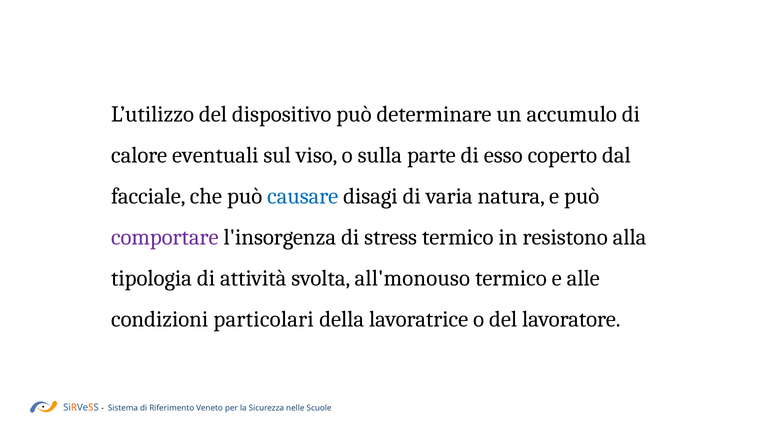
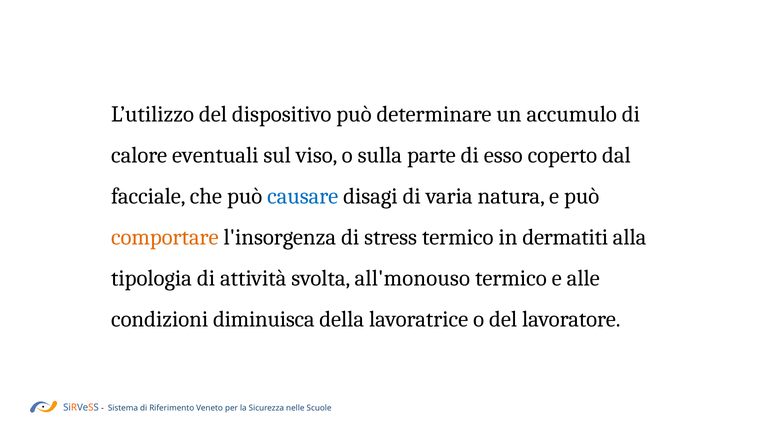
comportare colour: purple -> orange
resistono: resistono -> dermatiti
particolari: particolari -> diminuisca
